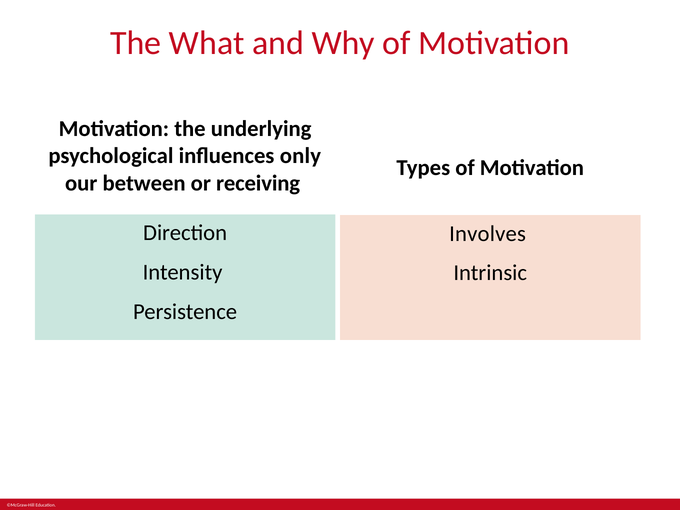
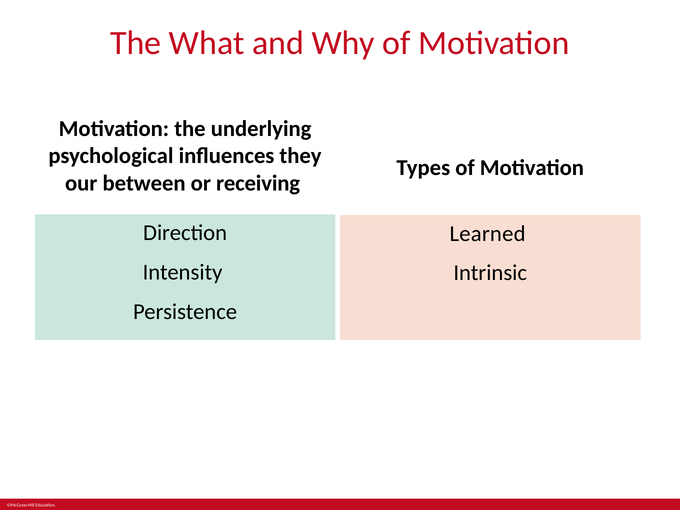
only: only -> they
Involves: Involves -> Learned
